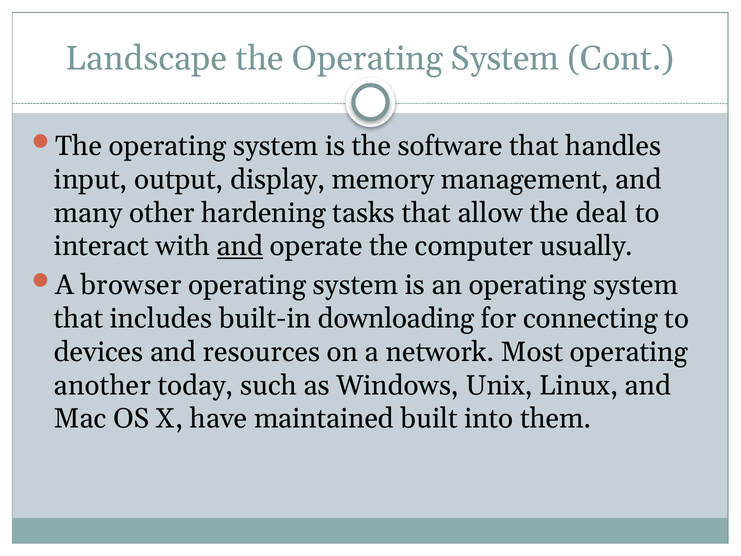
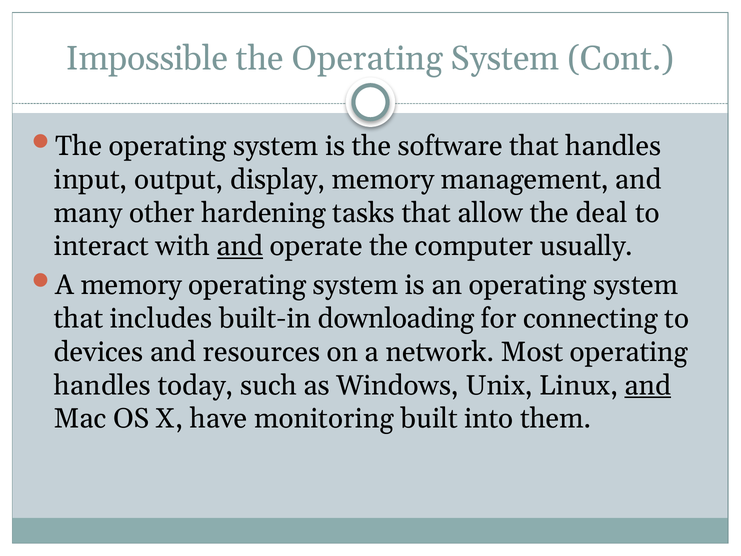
Landscape: Landscape -> Impossible
A browser: browser -> memory
another at (102, 385): another -> handles
and at (648, 385) underline: none -> present
maintained: maintained -> monitoring
